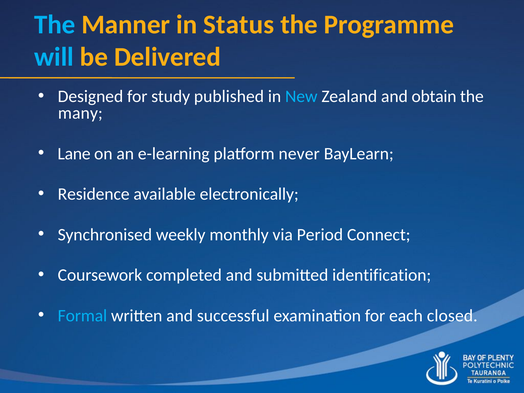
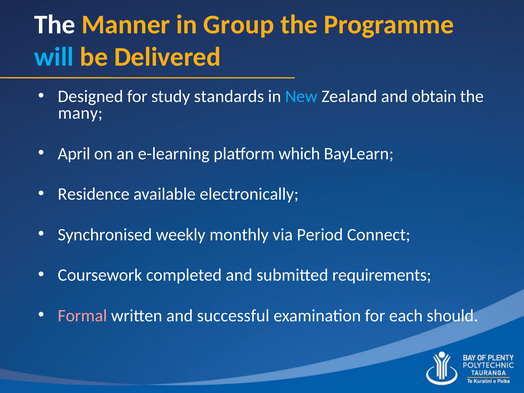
The at (55, 25) colour: light blue -> white
Status: Status -> Group
published: published -> standards
Lane: Lane -> April
never: never -> which
identification: identification -> requirements
Formal colour: light blue -> pink
closed: closed -> should
